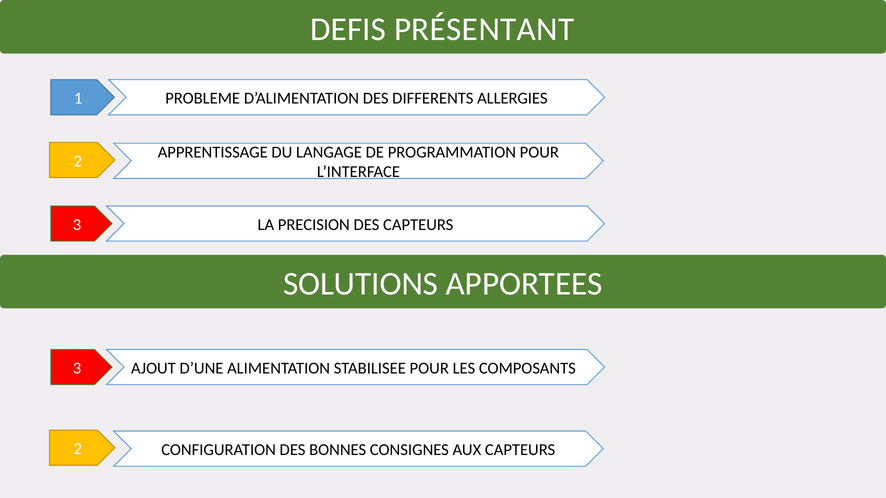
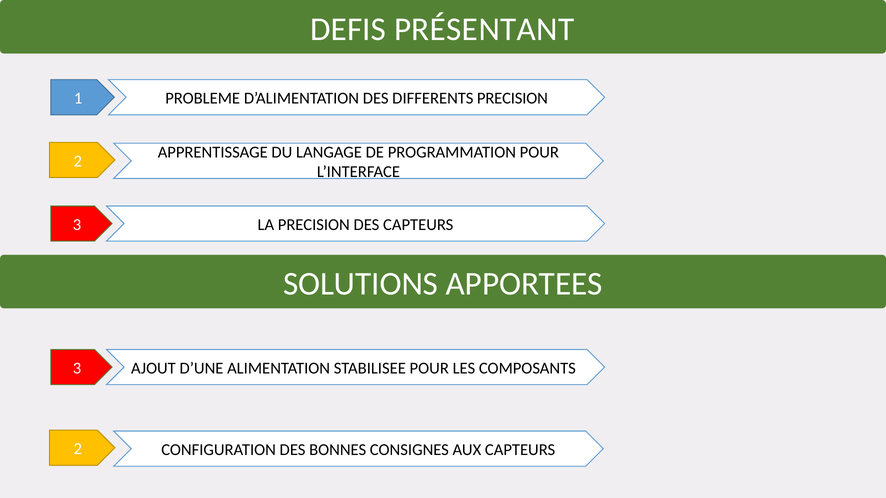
DIFFERENTS ALLERGIES: ALLERGIES -> PRECISION
